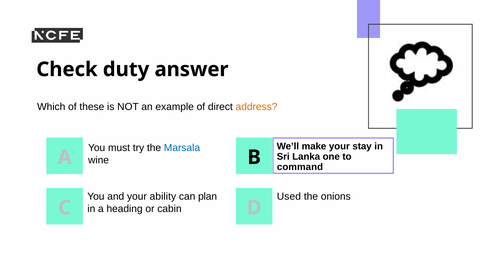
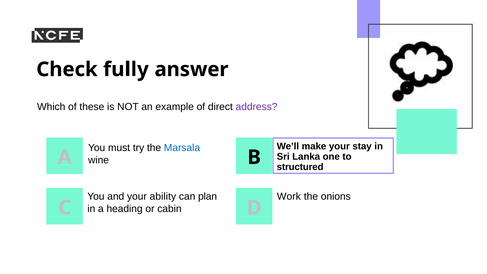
duty: duty -> fully
address colour: orange -> purple
command: command -> structured
Used: Used -> Work
